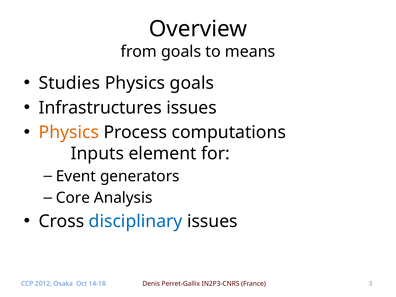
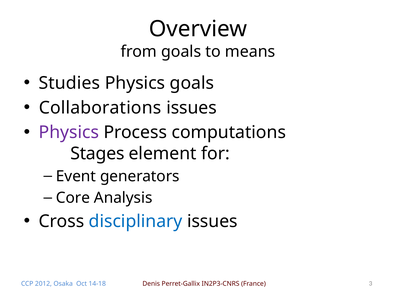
Infrastructures: Infrastructures -> Collaborations
Physics at (69, 132) colour: orange -> purple
Inputs: Inputs -> Stages
